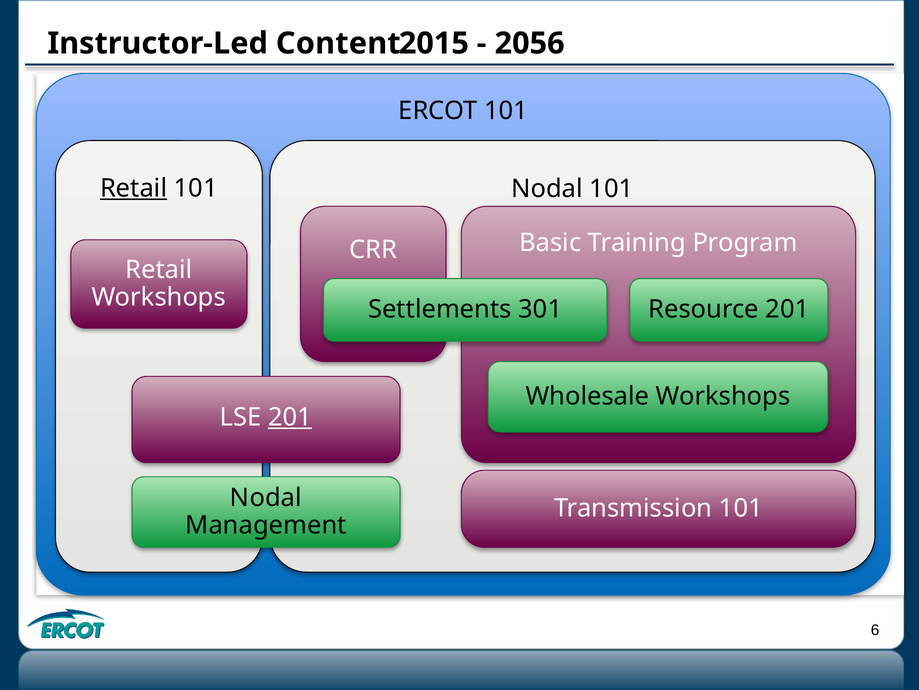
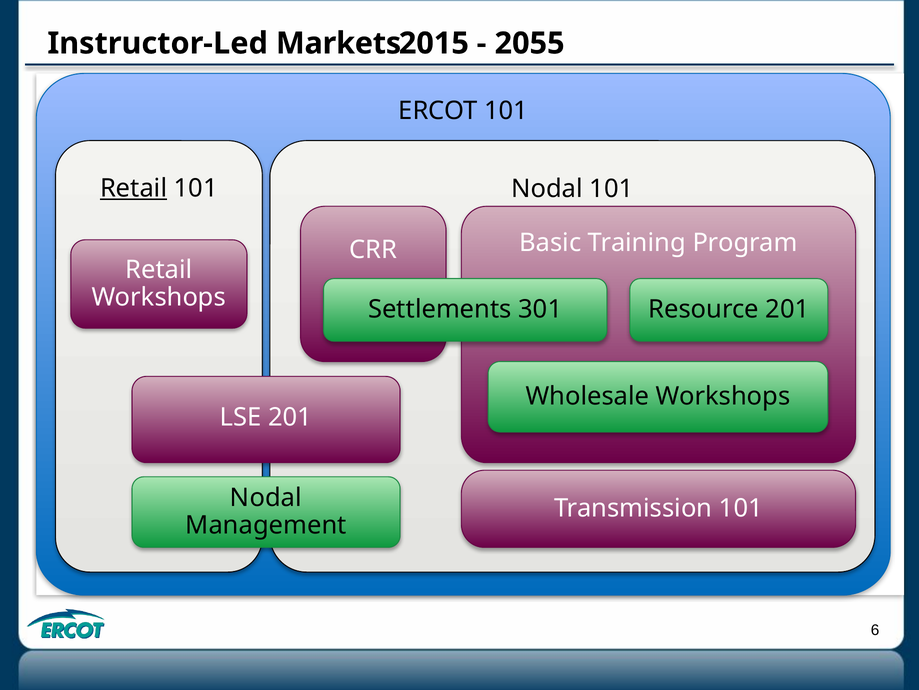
Content: Content -> Markets
2056: 2056 -> 2055
201 at (290, 417) underline: present -> none
